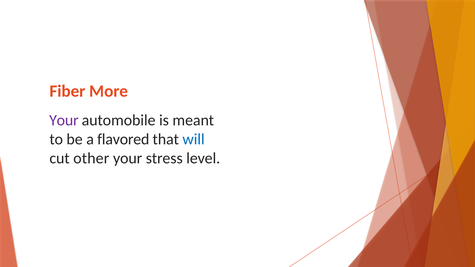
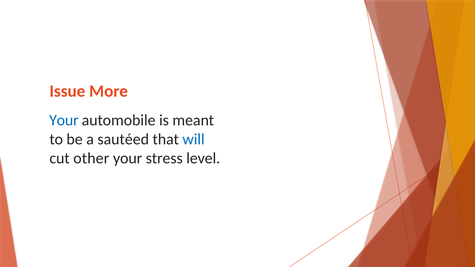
Fiber: Fiber -> Issue
Your at (64, 120) colour: purple -> blue
flavored: flavored -> sautéed
